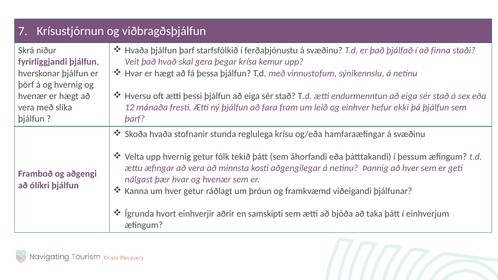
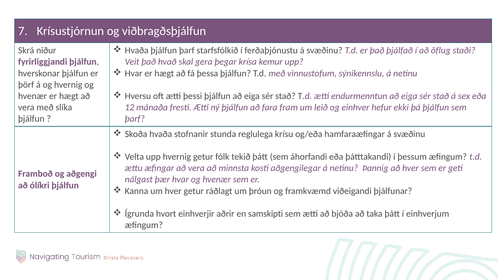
finna: finna -> öflug
